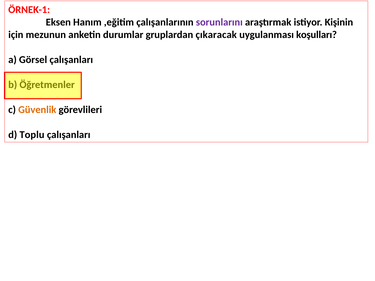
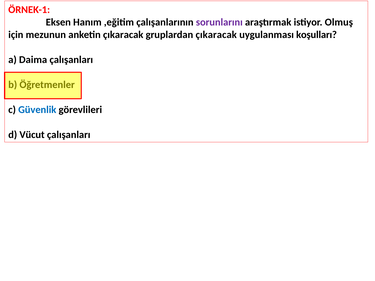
Kişinin: Kişinin -> Olmuş
anketin durumlar: durumlar -> çıkaracak
Görsel: Görsel -> Daima
Güvenlik colour: orange -> blue
Toplu: Toplu -> Vücut
